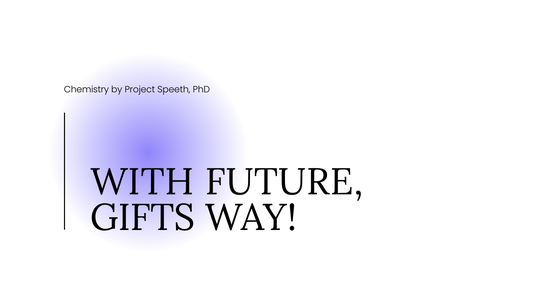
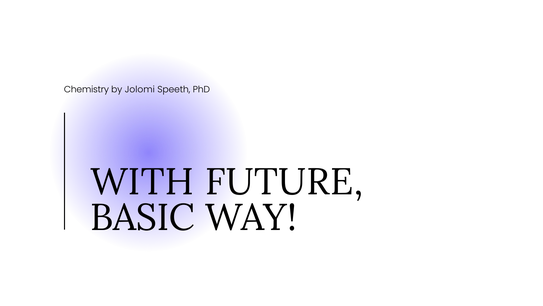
Project: Project -> Jolomi
GIFTS: GIFTS -> BASIC
